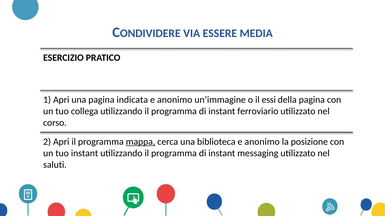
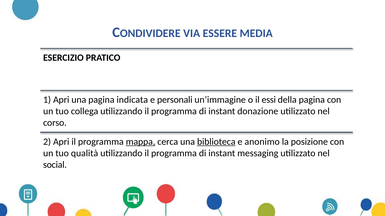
anonimo at (175, 100): anonimo -> personali
ferroviario: ferroviario -> donazione
biblioteca underline: none -> present
tuo instant: instant -> qualità
saluti: saluti -> social
